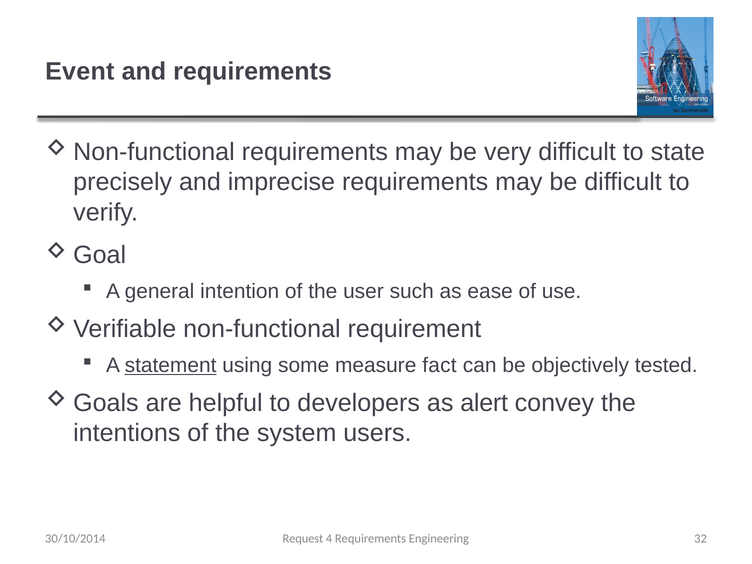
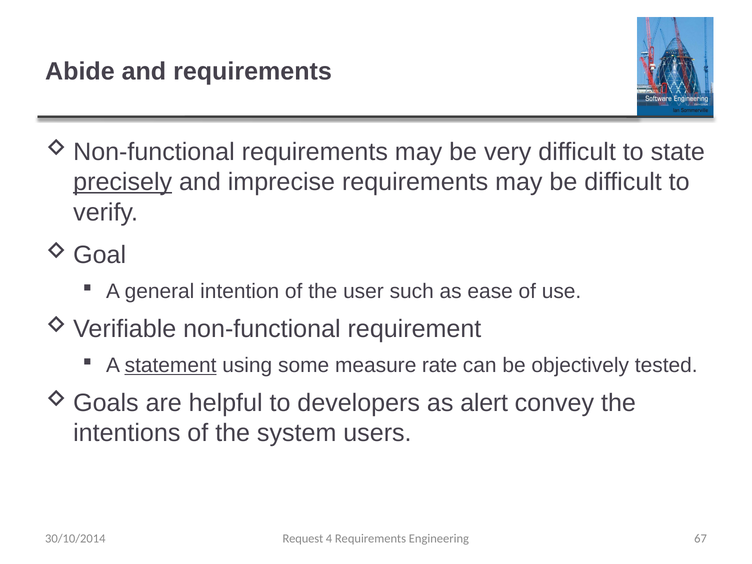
Event: Event -> Abide
precisely underline: none -> present
fact: fact -> rate
32: 32 -> 67
